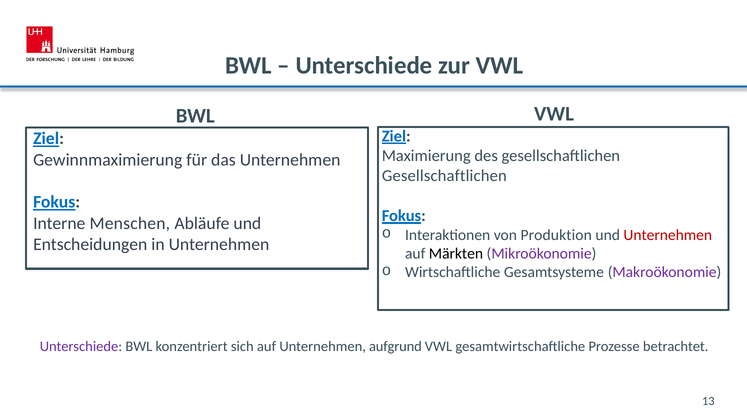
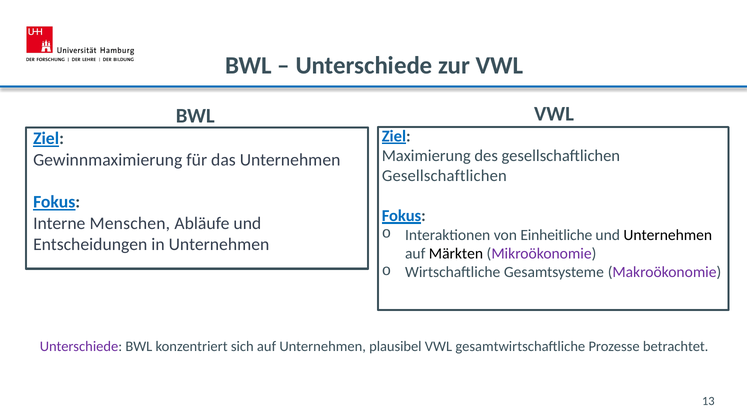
Produktion: Produktion -> Einheitliche
Unternehmen at (668, 235) colour: red -> black
aufgrund: aufgrund -> plausibel
